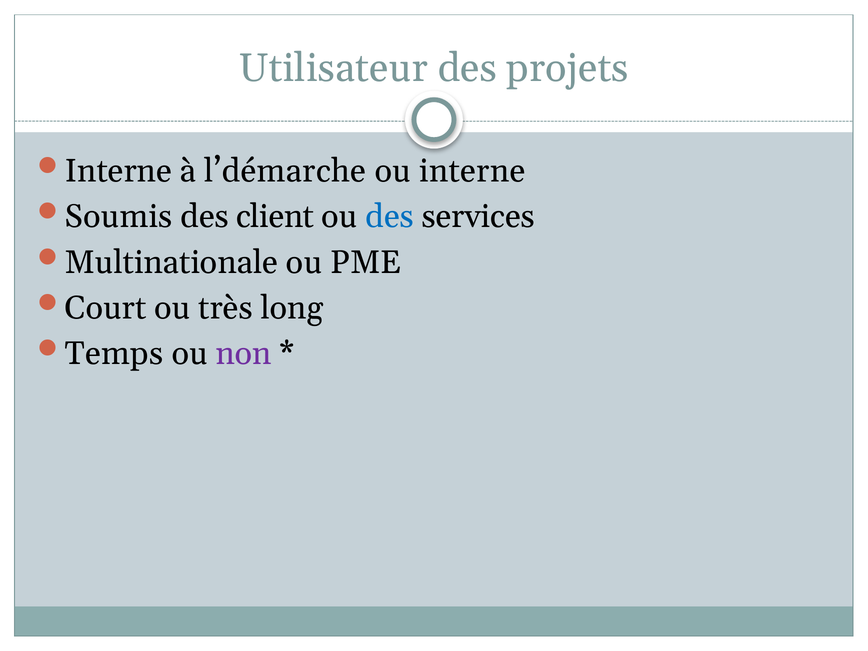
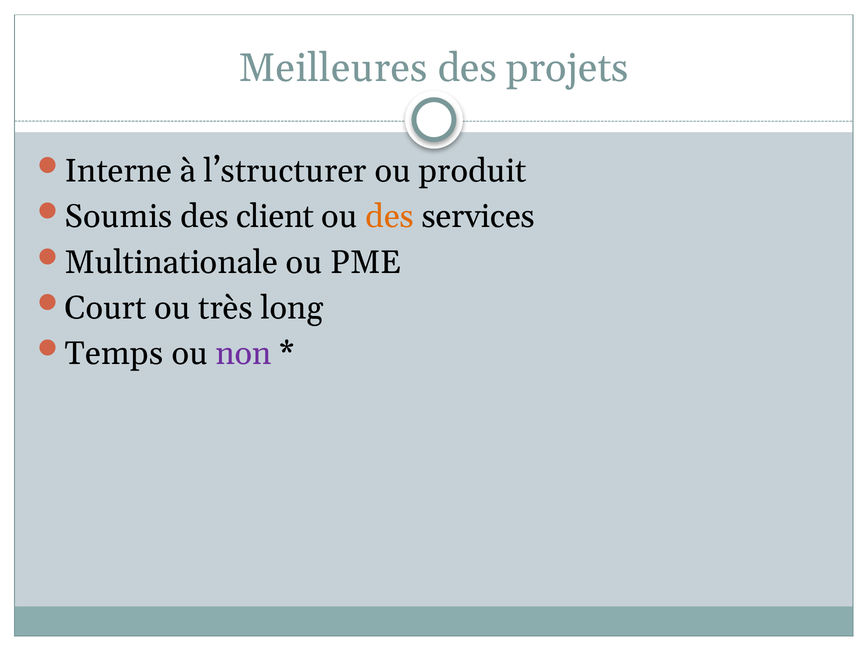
Utilisateur: Utilisateur -> Meilleures
l’démarche: l’démarche -> l’structurer
ou interne: interne -> produit
des at (390, 217) colour: blue -> orange
